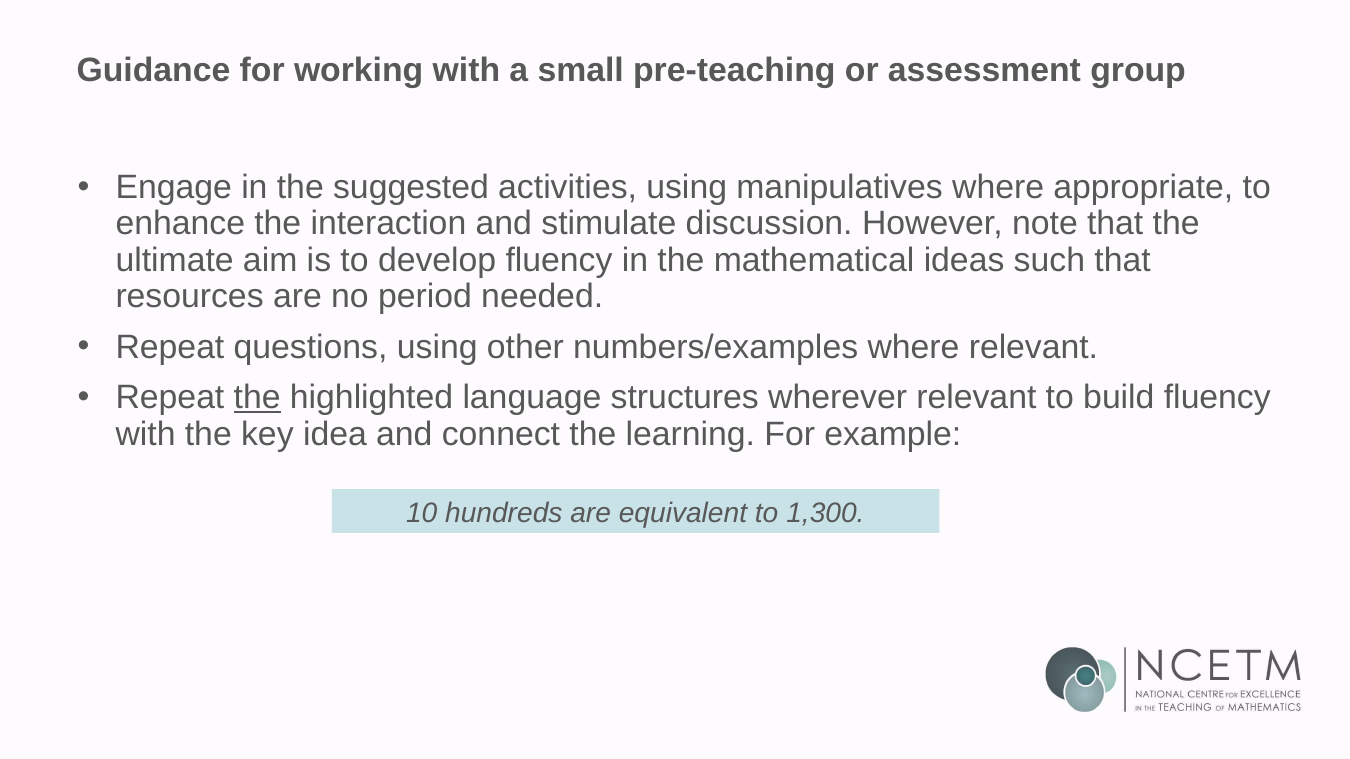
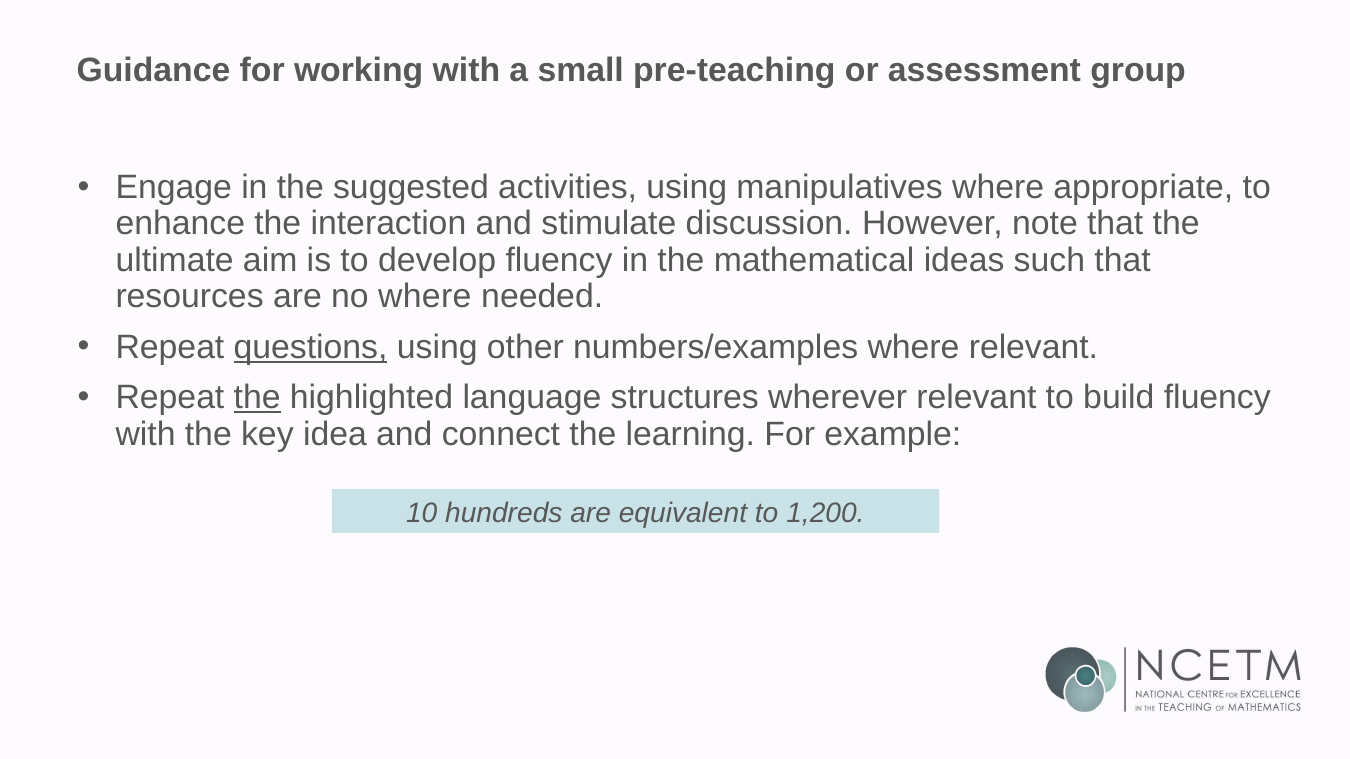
no period: period -> where
questions underline: none -> present
1,300: 1,300 -> 1,200
